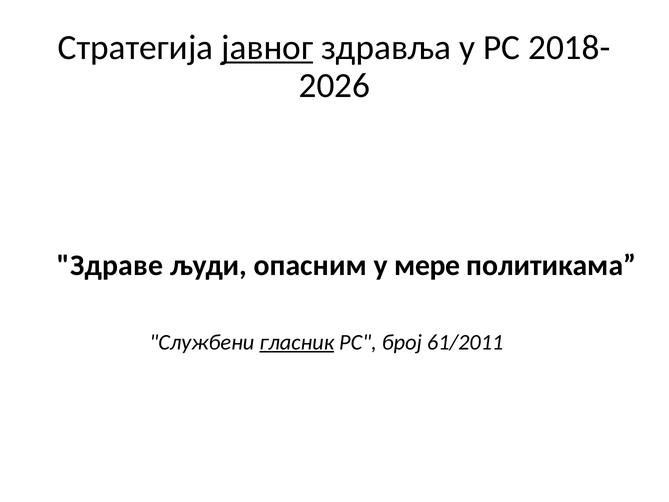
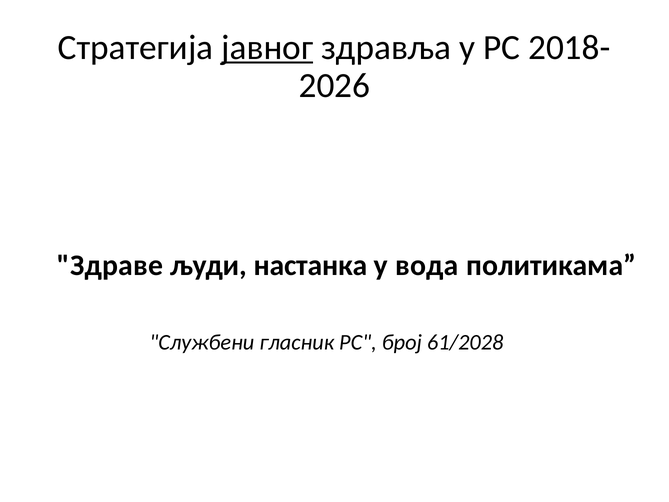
опасним: опасним -> настанка
мере: мере -> вода
гласник underline: present -> none
61/2011: 61/2011 -> 61/2028
